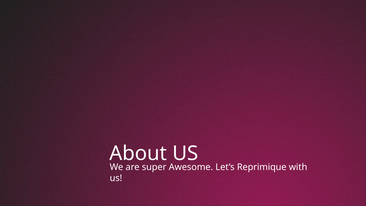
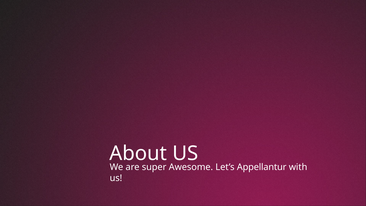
Reprimique: Reprimique -> Appellantur
